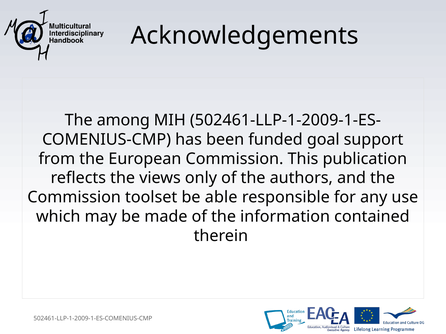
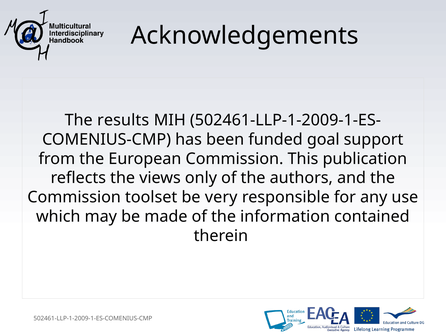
among: among -> results
able: able -> very
